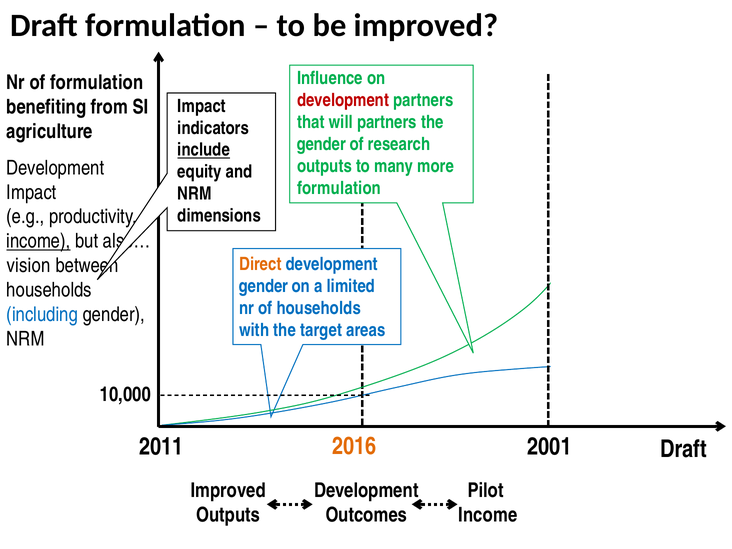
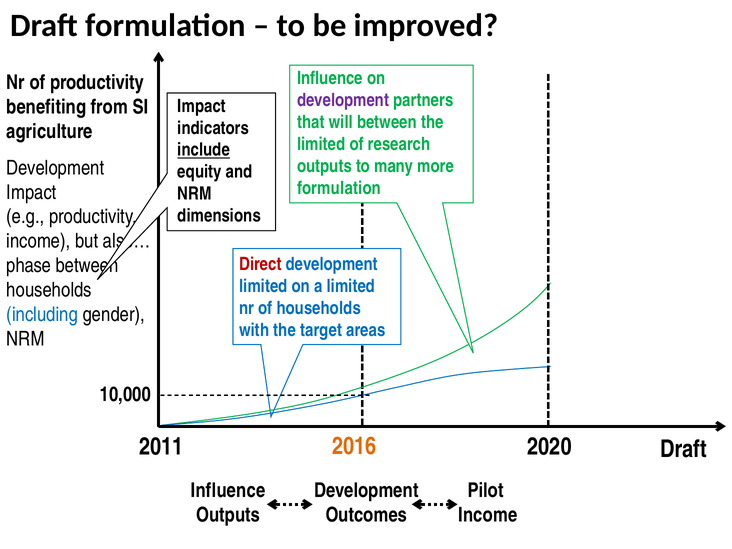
of formulation: formulation -> productivity
development at (343, 100) colour: red -> purple
will partners: partners -> between
gender at (321, 144): gender -> limited
income at (38, 241) underline: present -> none
vision: vision -> phase
Direct colour: orange -> red
gender at (263, 286): gender -> limited
2001: 2001 -> 2020
Improved at (228, 491): Improved -> Influence
